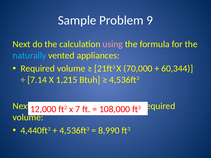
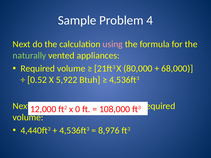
9: 9 -> 4
naturally colour: light blue -> light green
70,000: 70,000 -> 80,000
60,344: 60,344 -> 68,000
7.14: 7.14 -> 0.52
1,215: 1,215 -> 5,922
7: 7 -> 0
8,990: 8,990 -> 8,976
